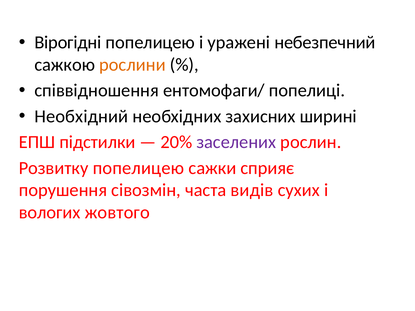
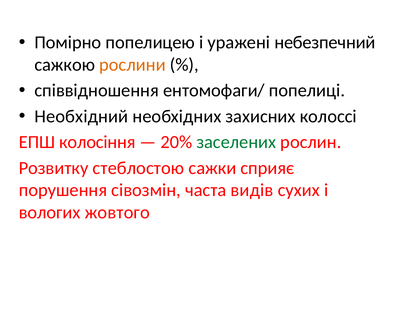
Вірогідні: Вірогідні -> Помірно
ширині: ширині -> колоссі
підстилки: підстилки -> колосіння
заселених colour: purple -> green
Розвитку попелицею: попелицею -> стеблостою
